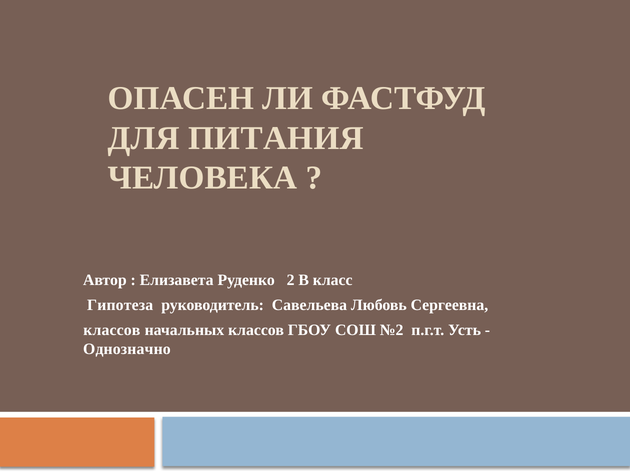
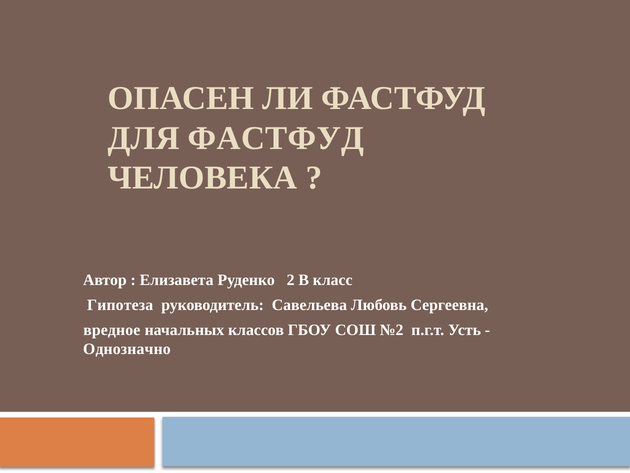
ДЛЯ ПИТАНИЯ: ПИТАНИЯ -> ФАСТФУД
классов at (112, 330): классов -> вредное
